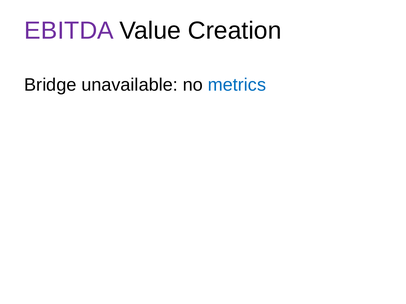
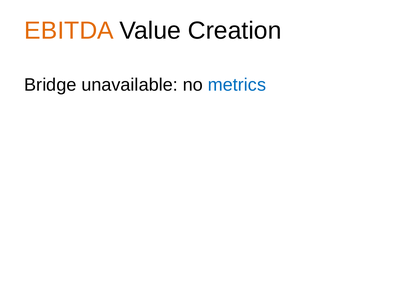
EBITDA colour: purple -> orange
